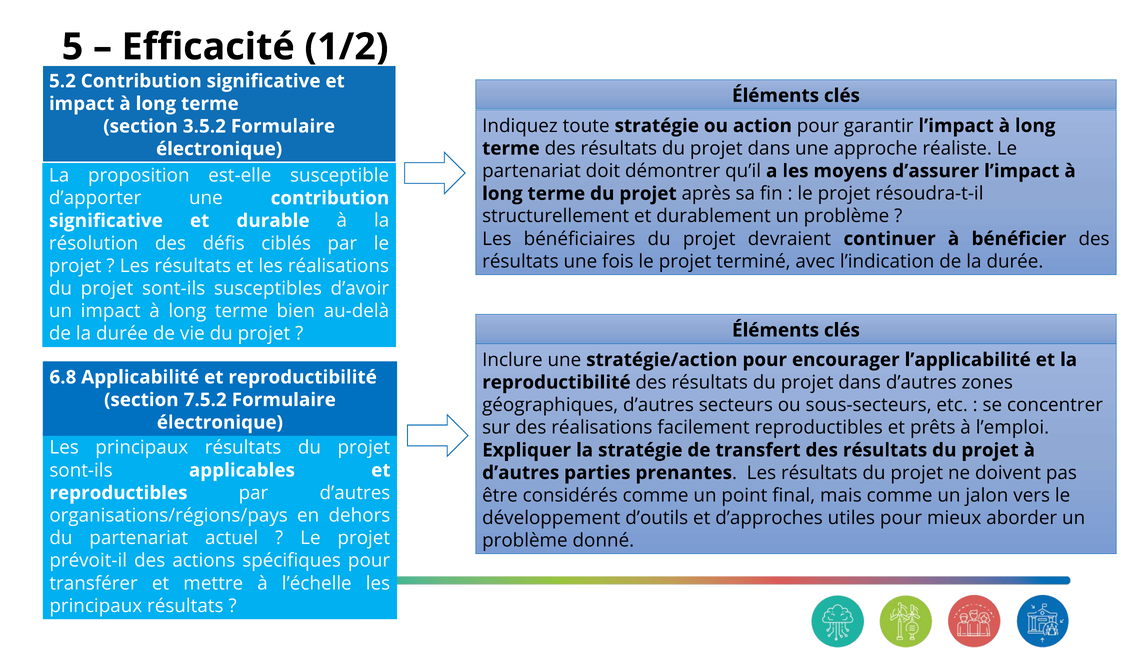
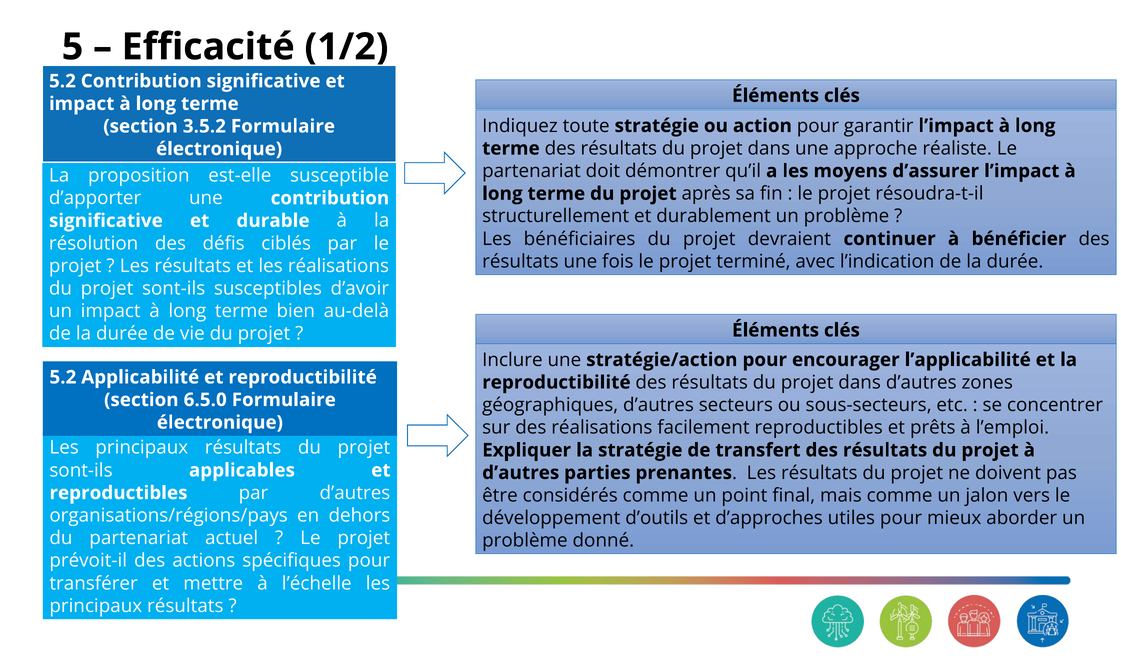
6.8 at (63, 377): 6.8 -> 5.2
7.5.2: 7.5.2 -> 6.5.0
